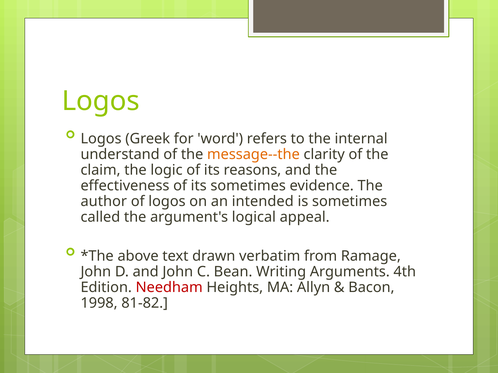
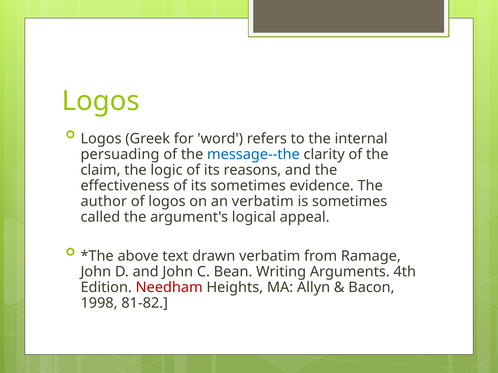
understand: understand -> persuading
message--the colour: orange -> blue
an intended: intended -> verbatim
